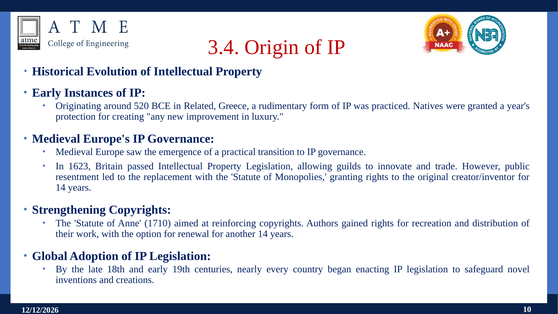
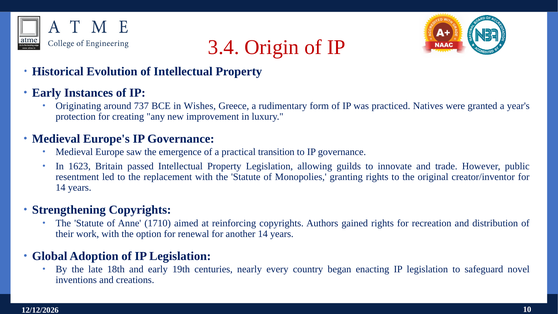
520: 520 -> 737
Related: Related -> Wishes
